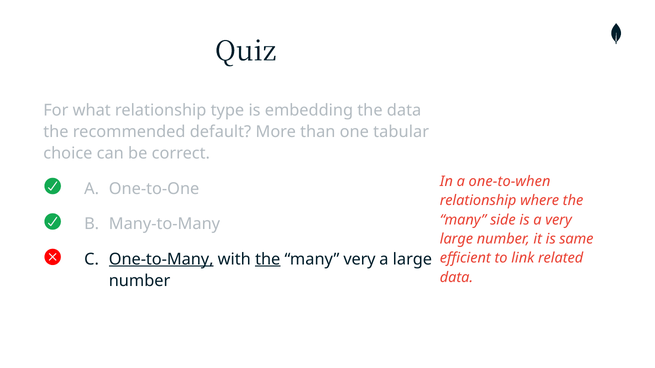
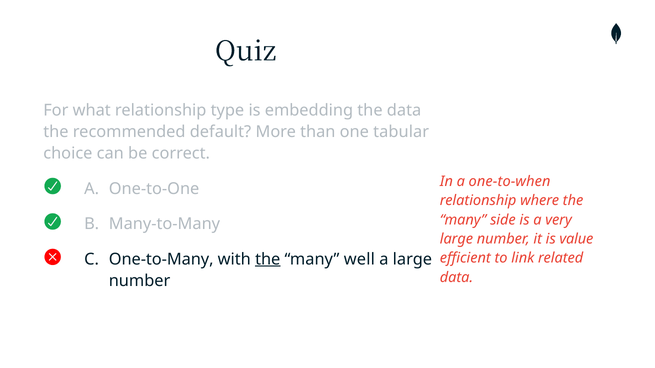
same: same -> value
One-to-Many underline: present -> none
many very: very -> well
